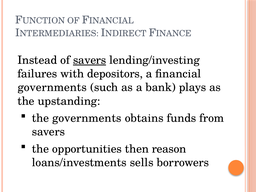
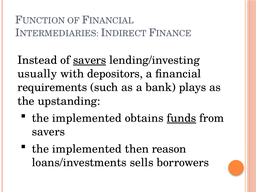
failures: failures -> usually
governments at (52, 87): governments -> requirements
governments at (87, 118): governments -> implemented
funds underline: none -> present
opportunities at (87, 149): opportunities -> implemented
